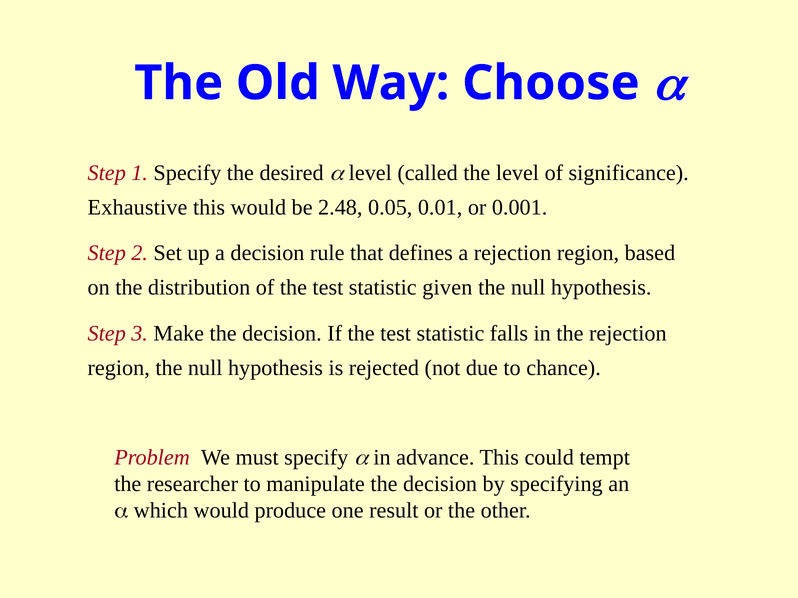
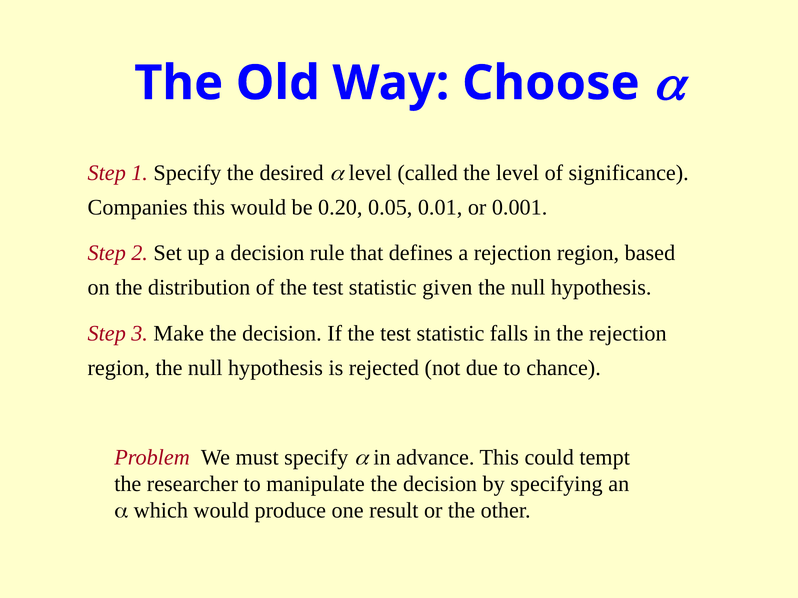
Exhaustive: Exhaustive -> Companies
2.48: 2.48 -> 0.20
